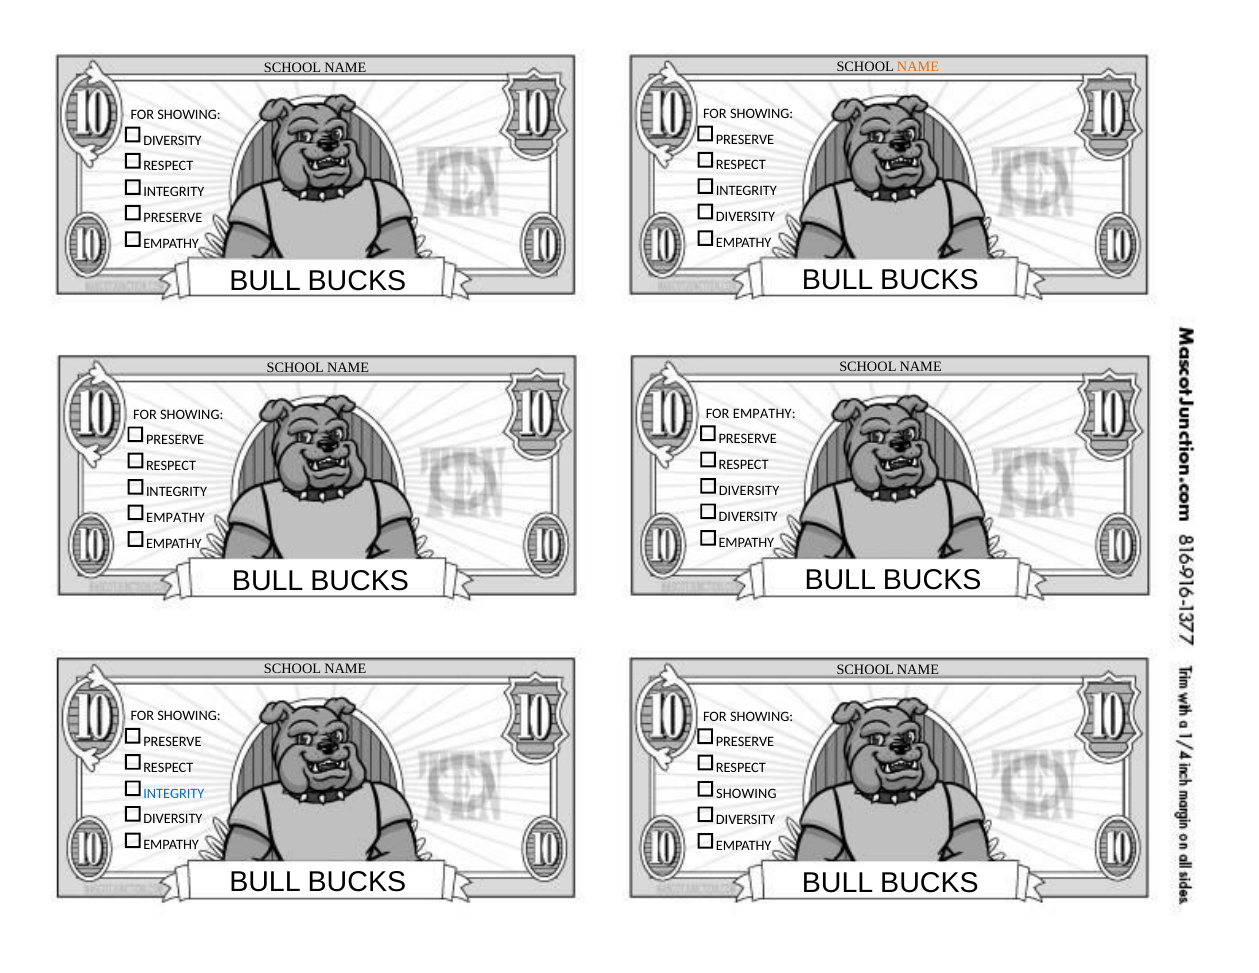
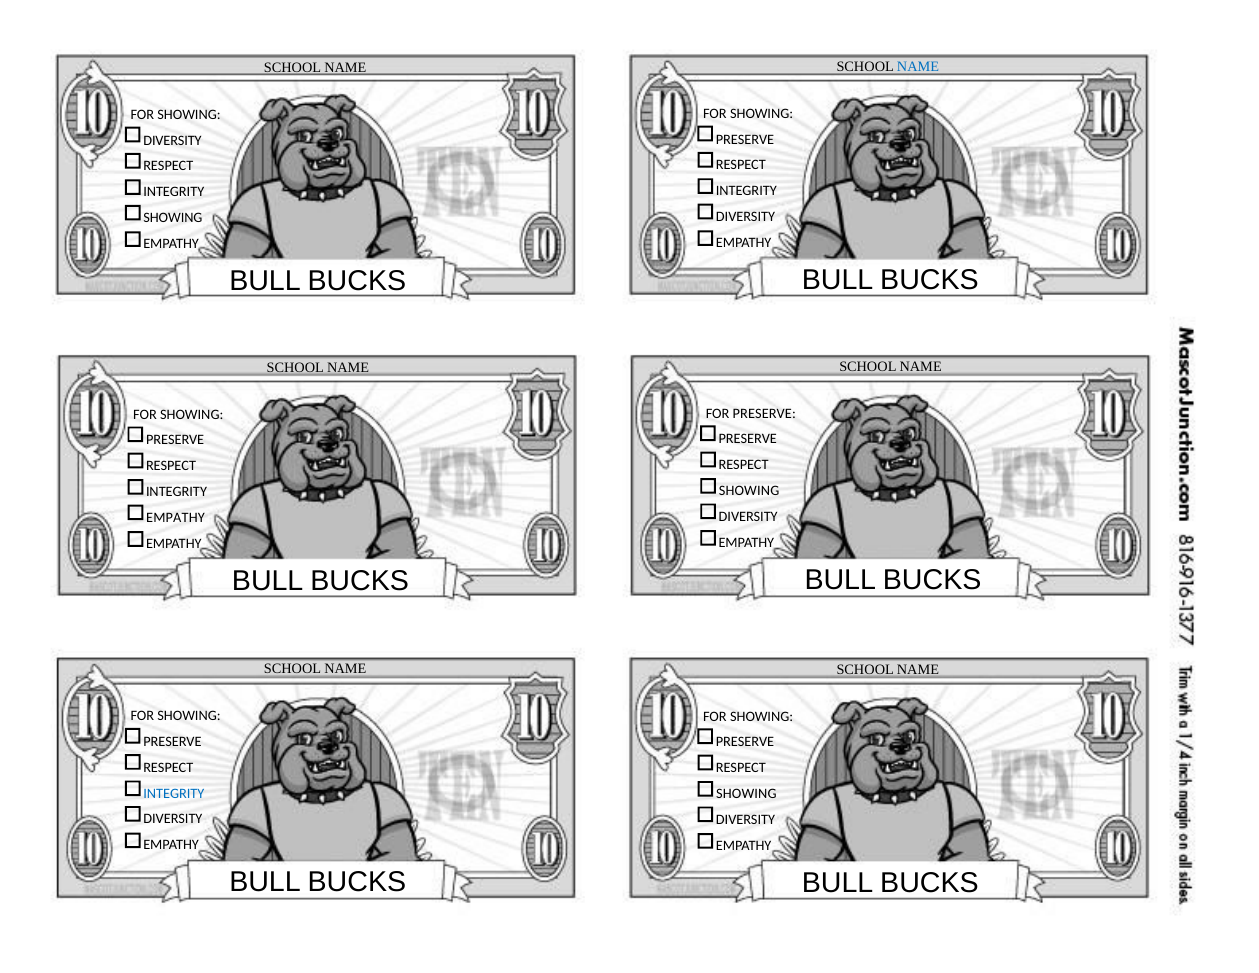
NAME at (918, 67) colour: orange -> blue
PRESERVE at (173, 218): PRESERVE -> SHOWING
FOR EMPATHY: EMPATHY -> PRESERVE
DIVERSITY at (749, 491): DIVERSITY -> SHOWING
